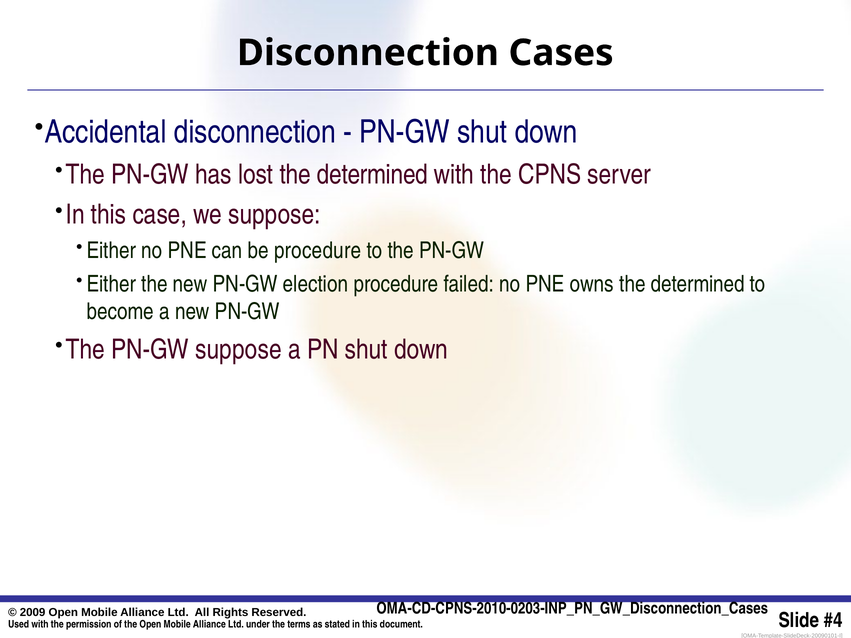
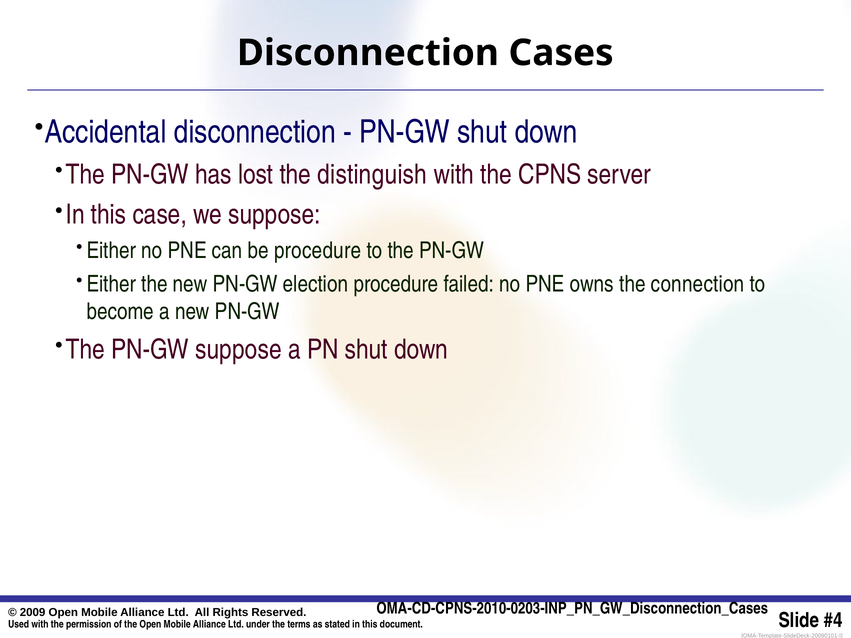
lost the determined: determined -> distinguish
owns the determined: determined -> connection
